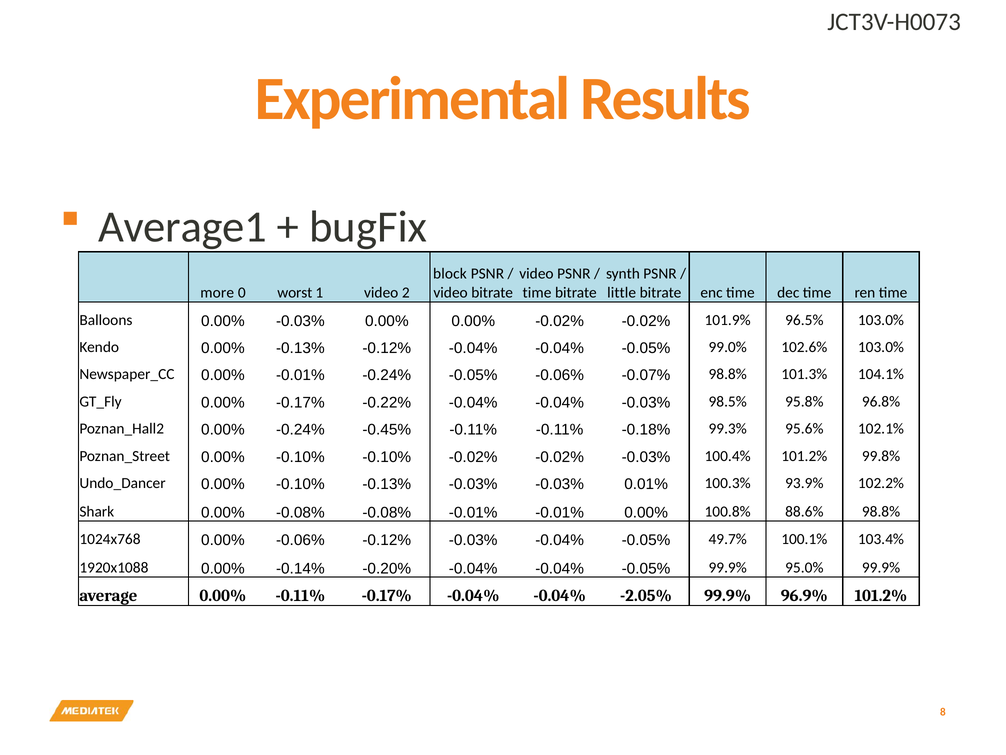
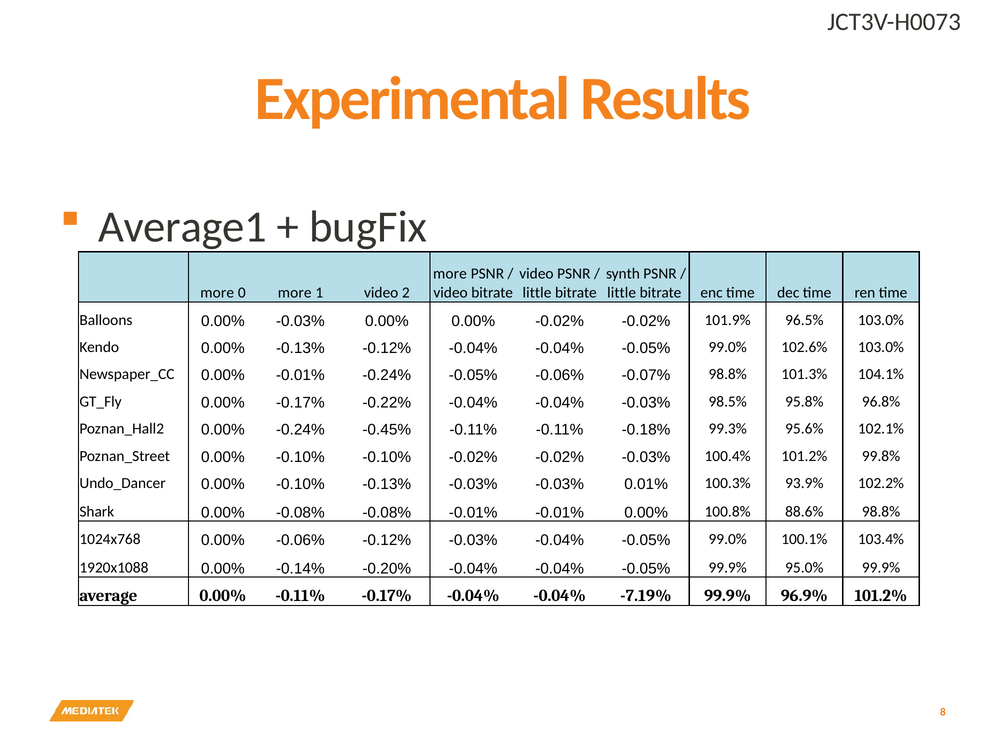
block at (450, 274): block -> more
0 worst: worst -> more
time at (537, 293): time -> little
-0.03% -0.04% -0.05% 49.7%: 49.7% -> 99.0%
-2.05%: -2.05% -> -7.19%
